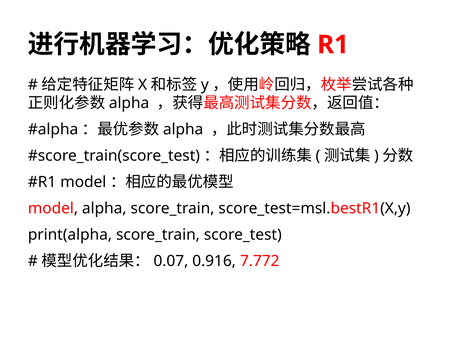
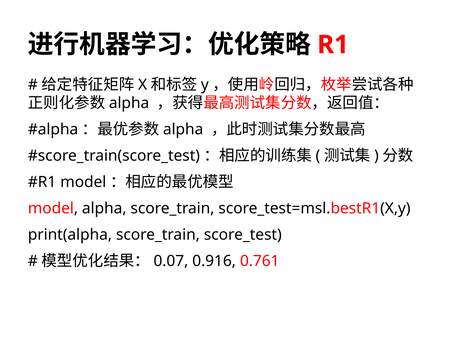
7.772: 7.772 -> 0.761
